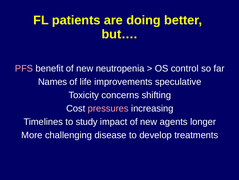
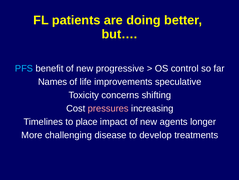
PFS colour: pink -> light blue
neutropenia: neutropenia -> progressive
study: study -> place
